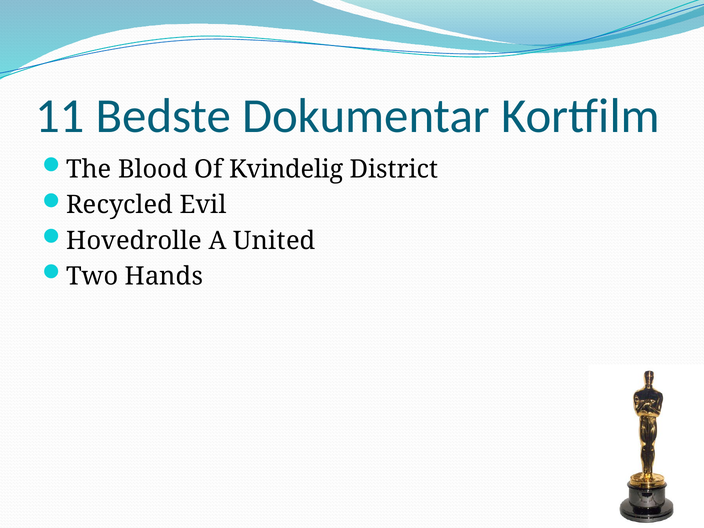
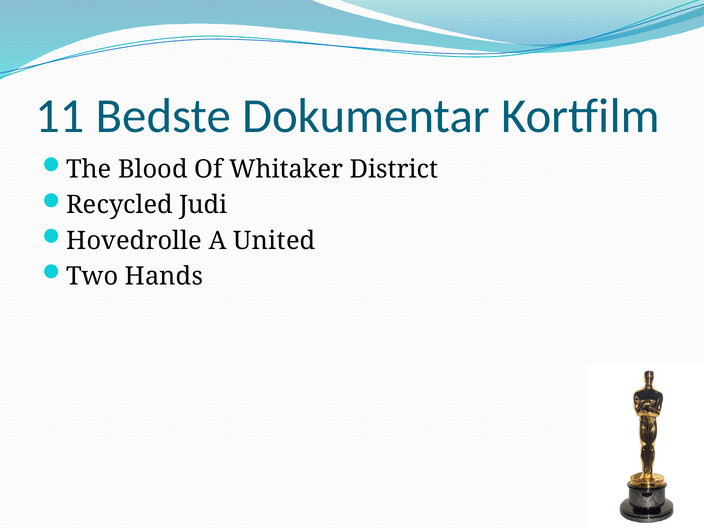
Kvindelig: Kvindelig -> Whitaker
Evil: Evil -> Judi
